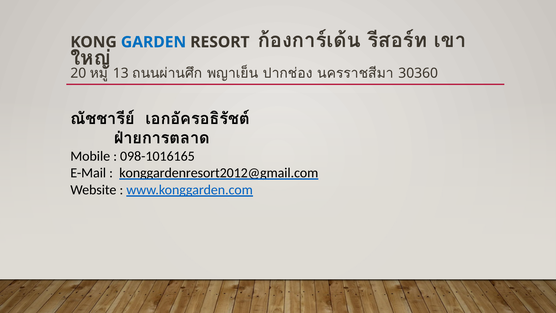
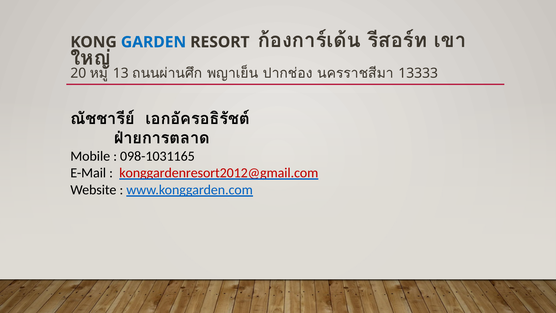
30360: 30360 -> 13333
098-1016165: 098-1016165 -> 098-1031165
konggardenresort2012@gmail.com colour: black -> red
